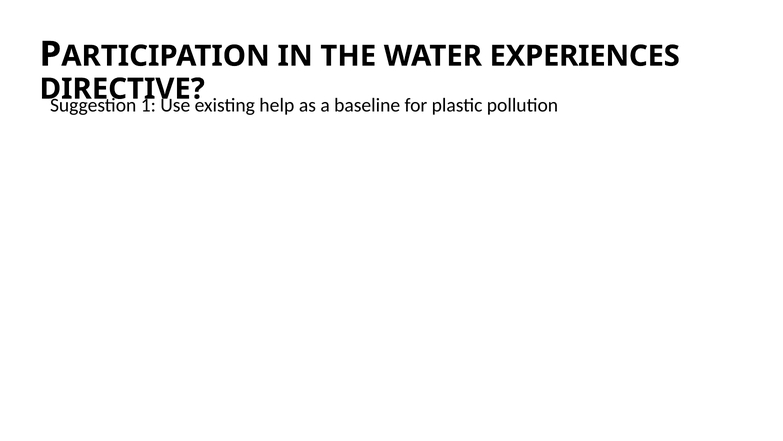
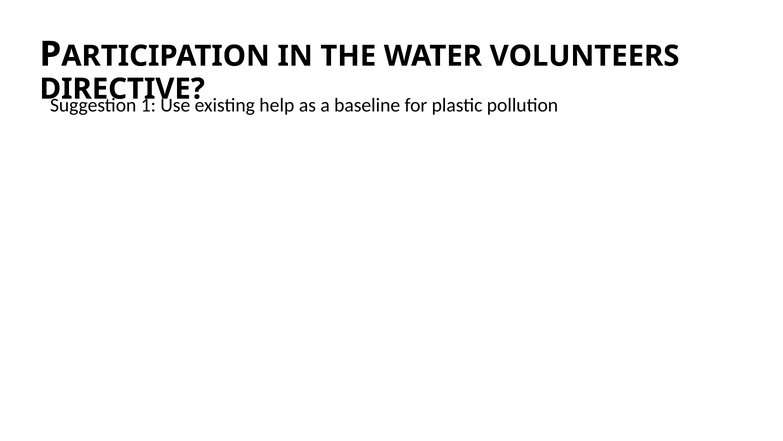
EXPERIENCES: EXPERIENCES -> VOLUNTEERS
